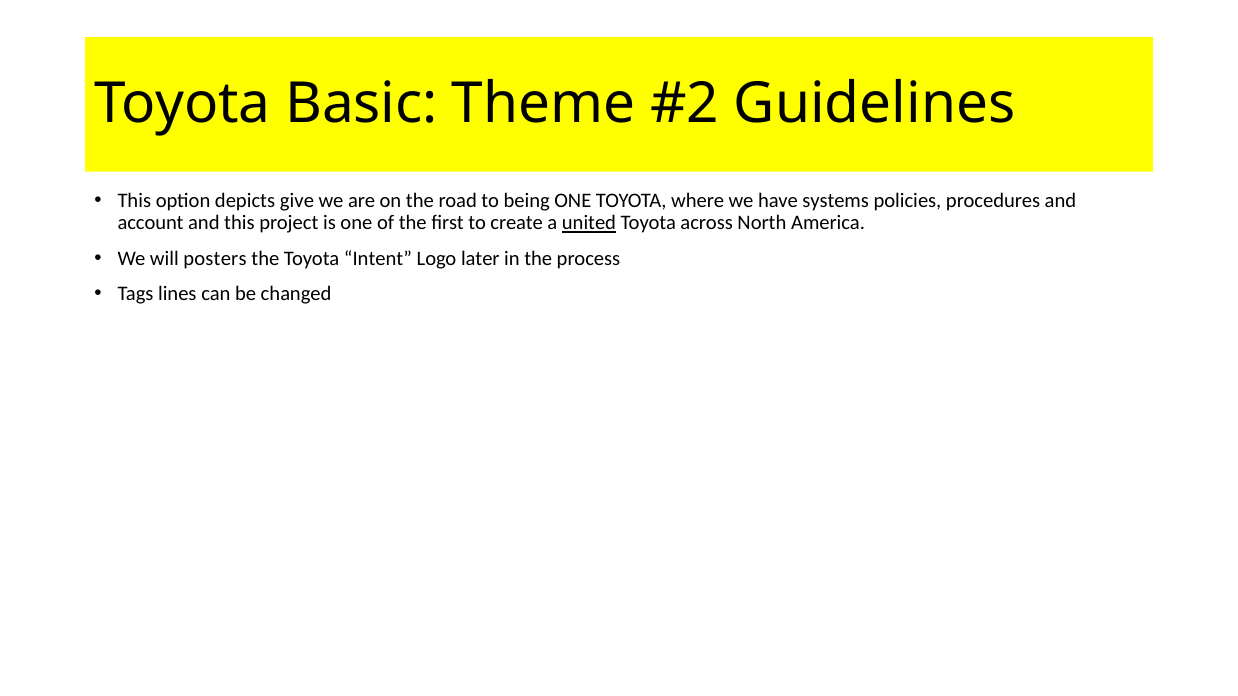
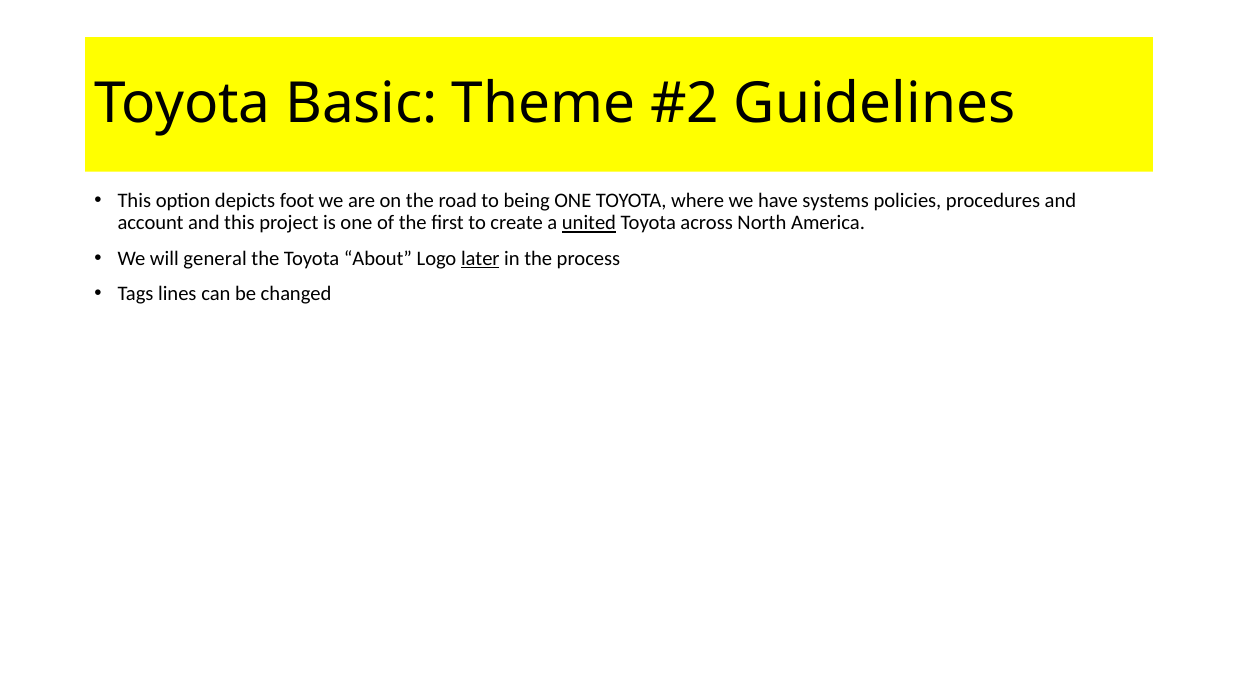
give: give -> foot
posters: posters -> general
Intent: Intent -> About
later underline: none -> present
